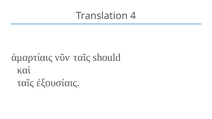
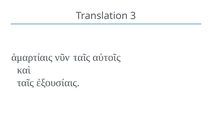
4: 4 -> 3
should: should -> αὐτοῖς
